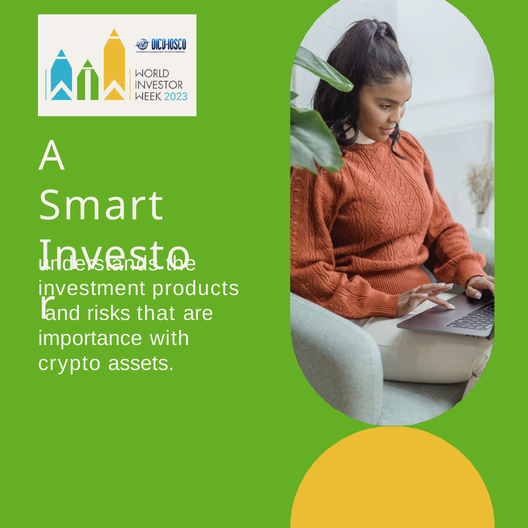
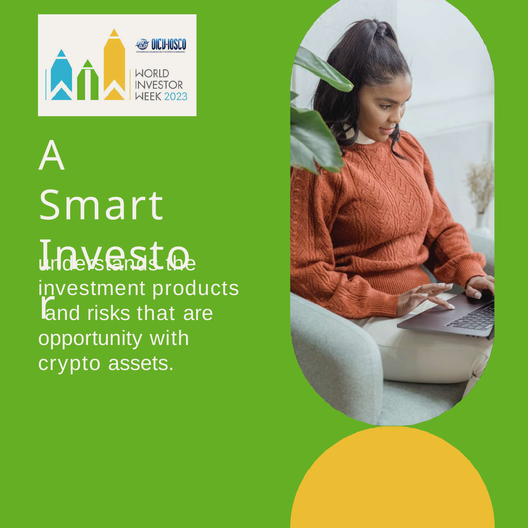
importance: importance -> opportunity
